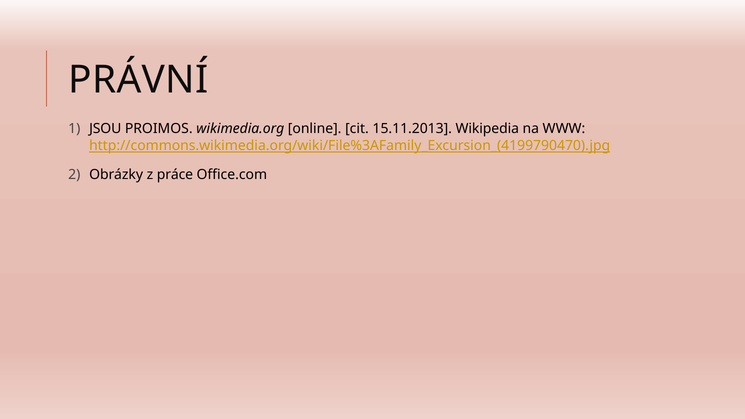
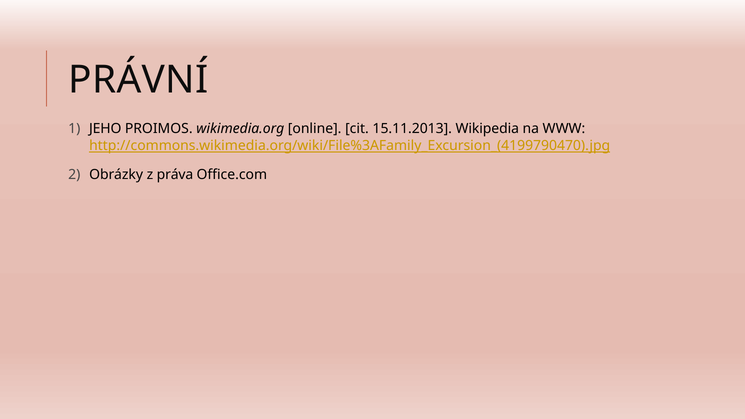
JSOU: JSOU -> JEHO
práce: práce -> práva
